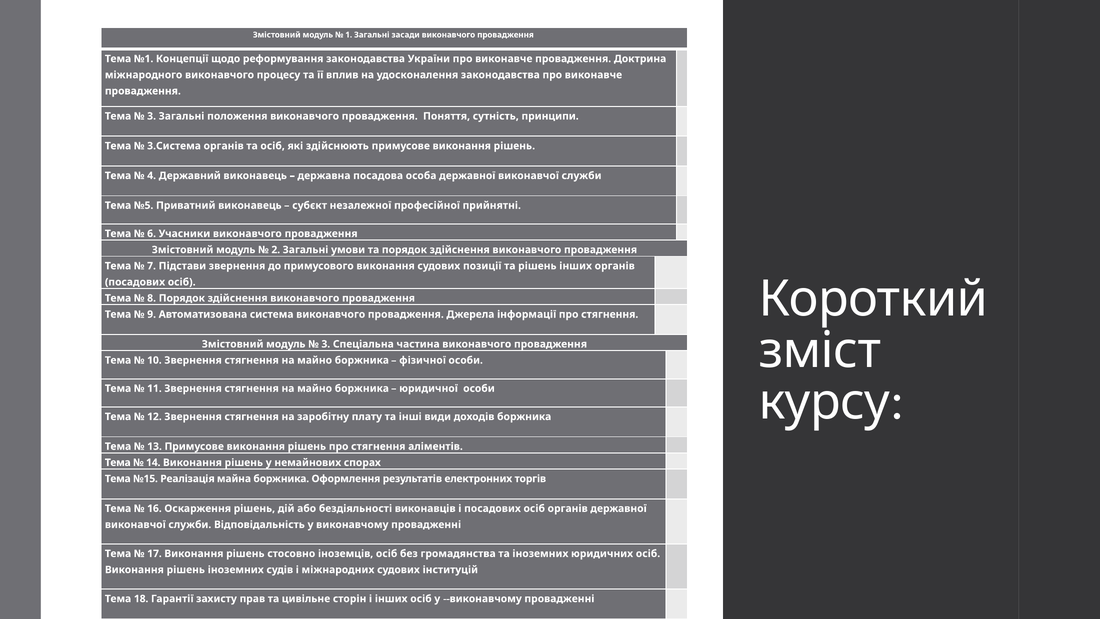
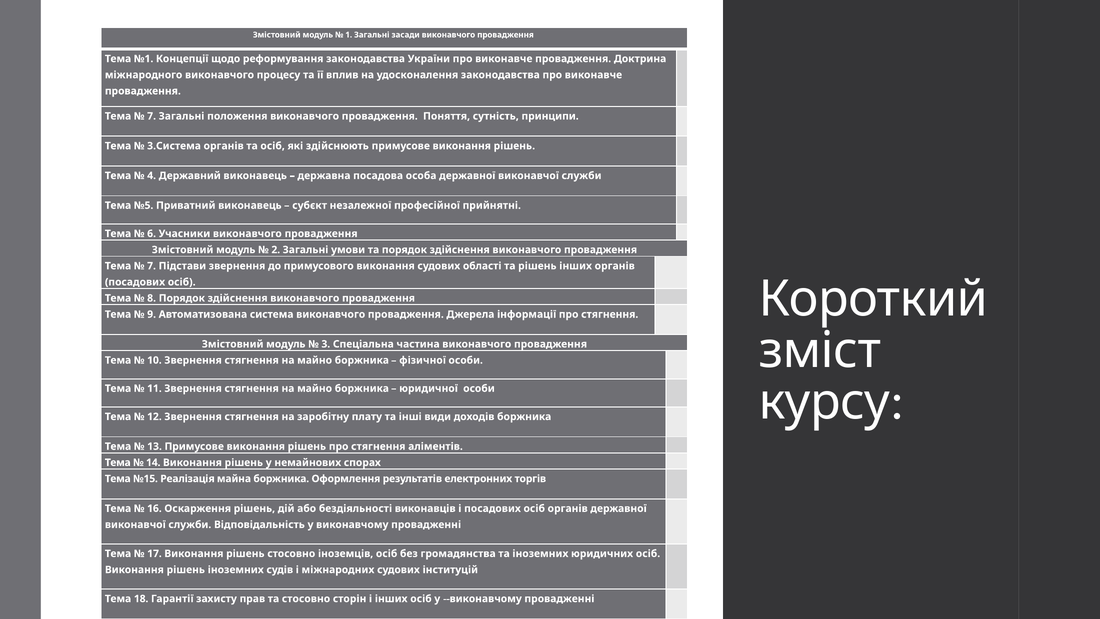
3 at (152, 116): 3 -> 7
позиції: позиції -> області
та цивільне: цивільне -> стосовно
